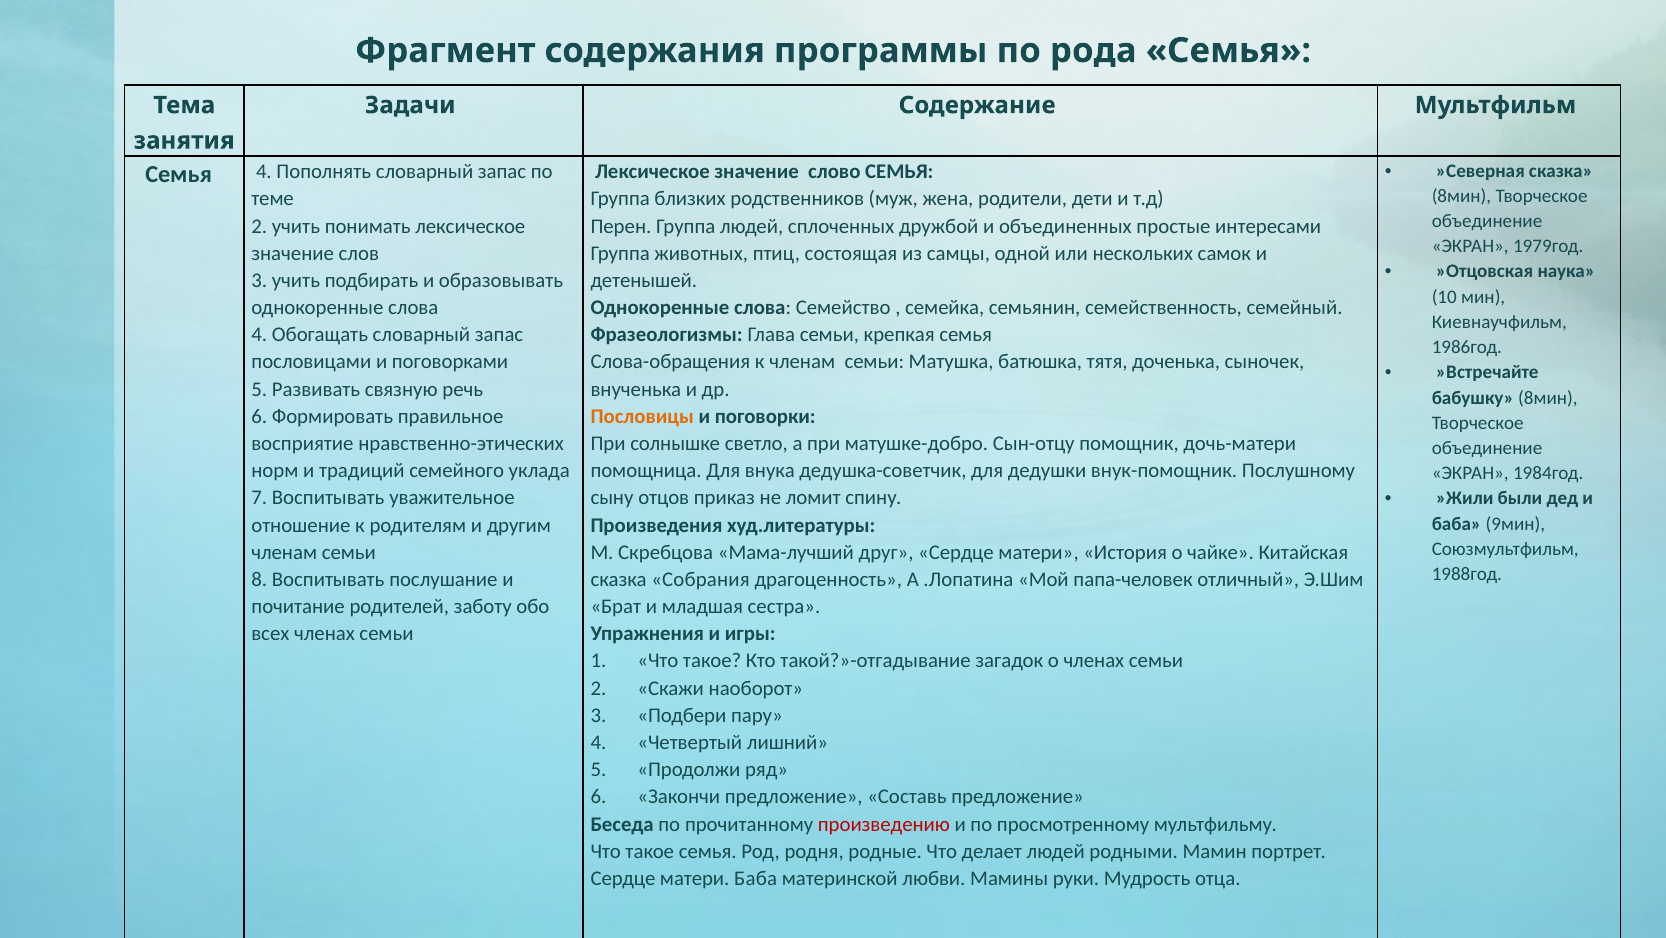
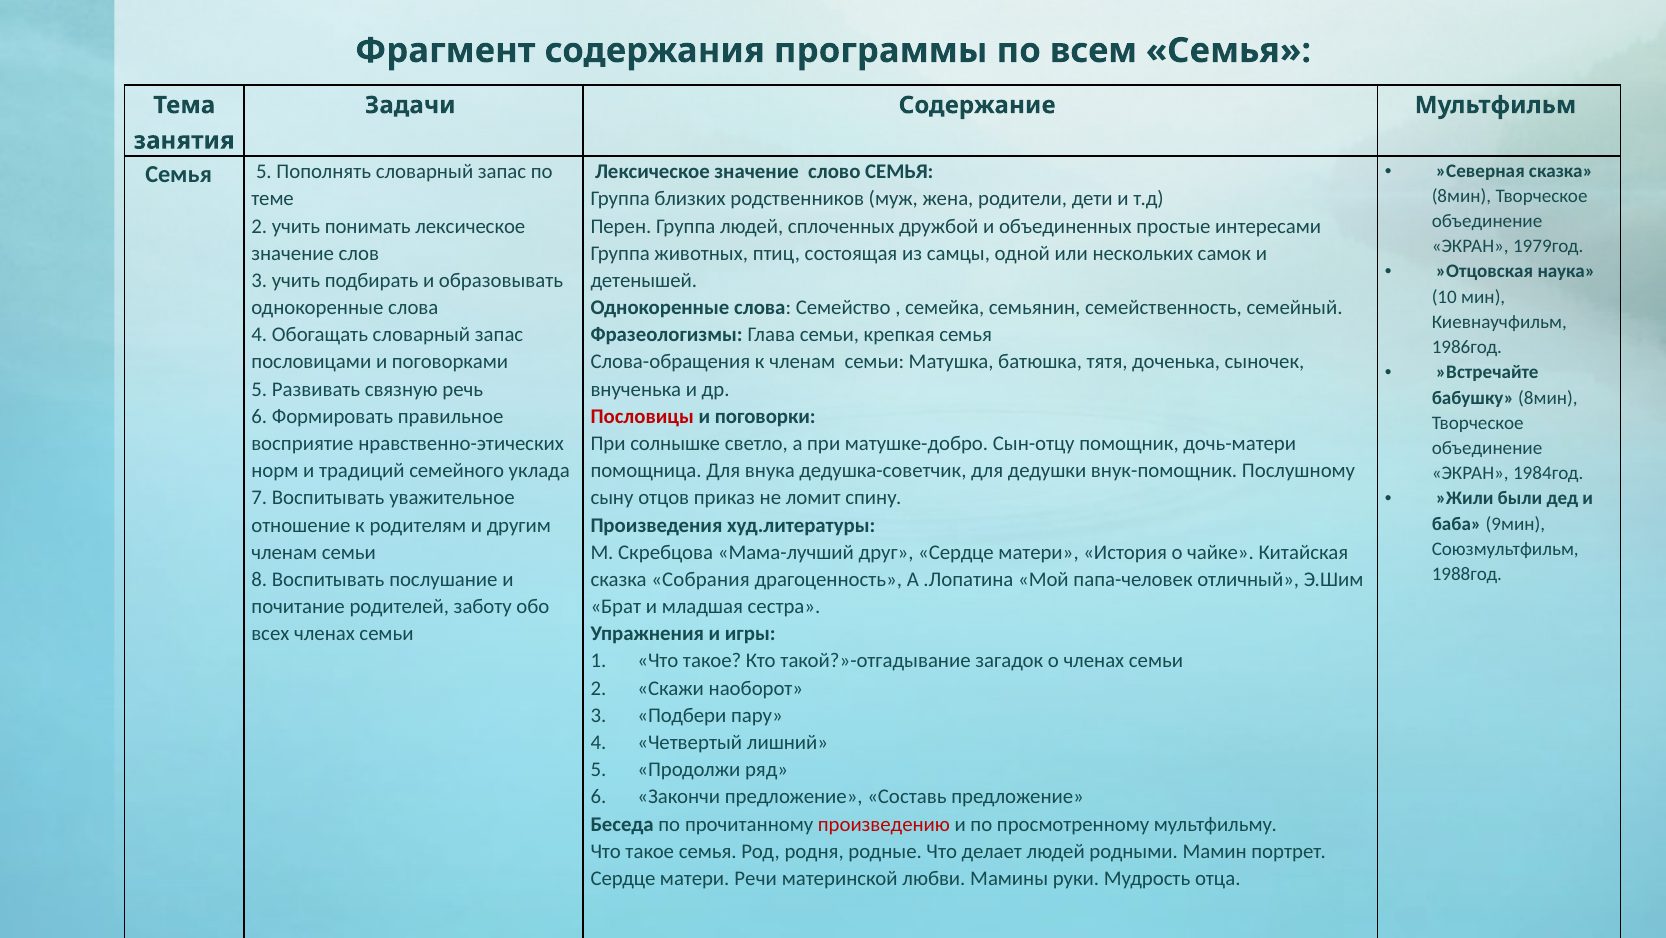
рода: рода -> всем
Семья 4: 4 -> 5
Пословицы colour: orange -> red
матери Баба: Баба -> Речи
